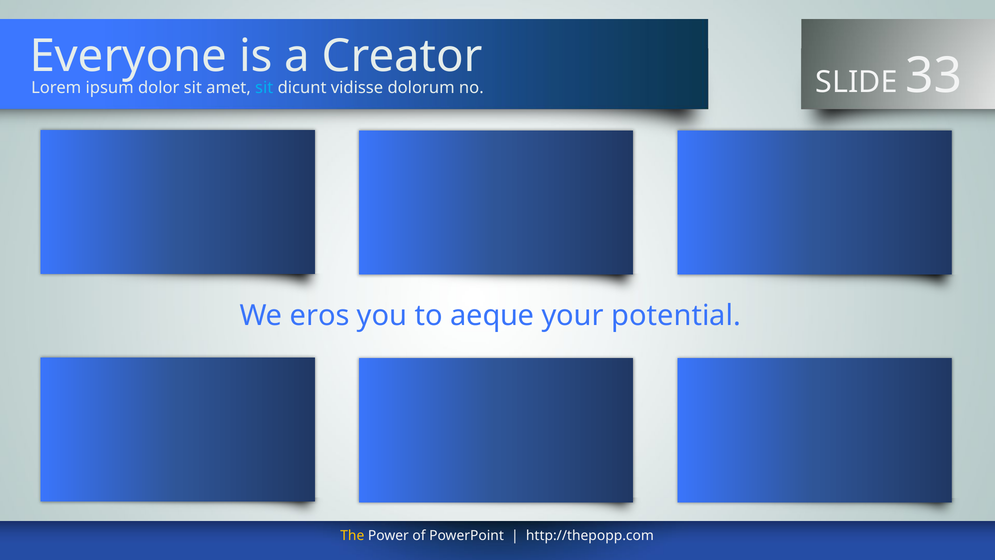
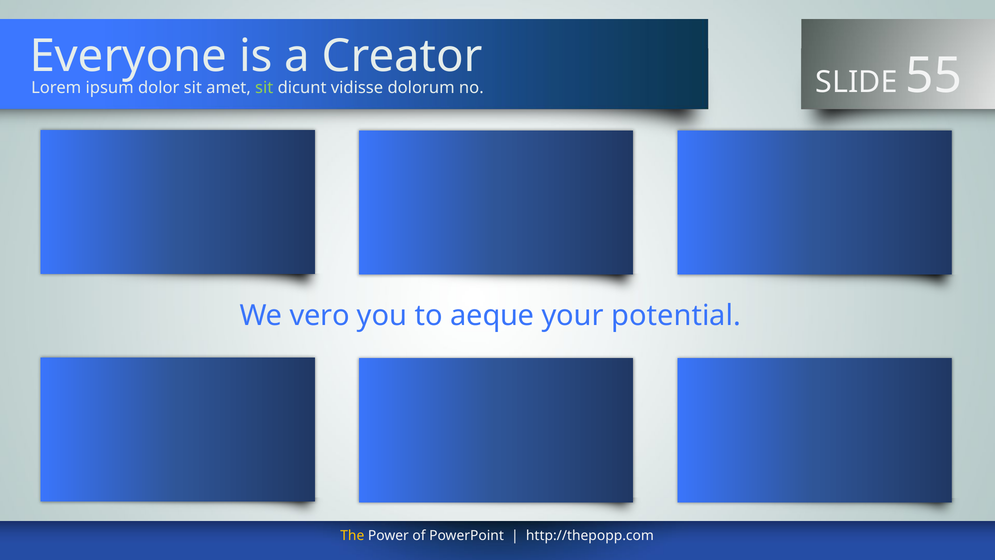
33: 33 -> 55
sit at (264, 88) colour: light blue -> light green
eros: eros -> vero
